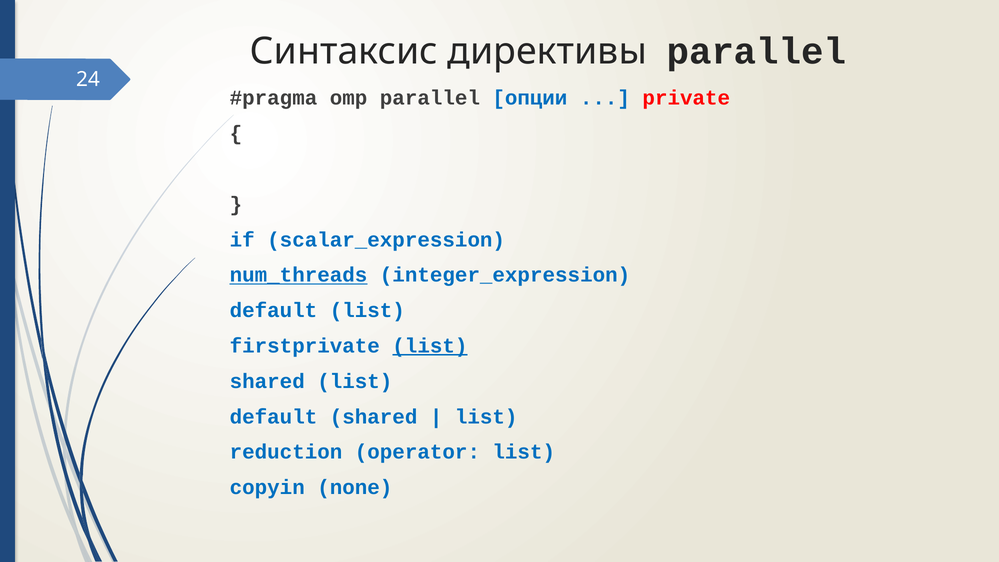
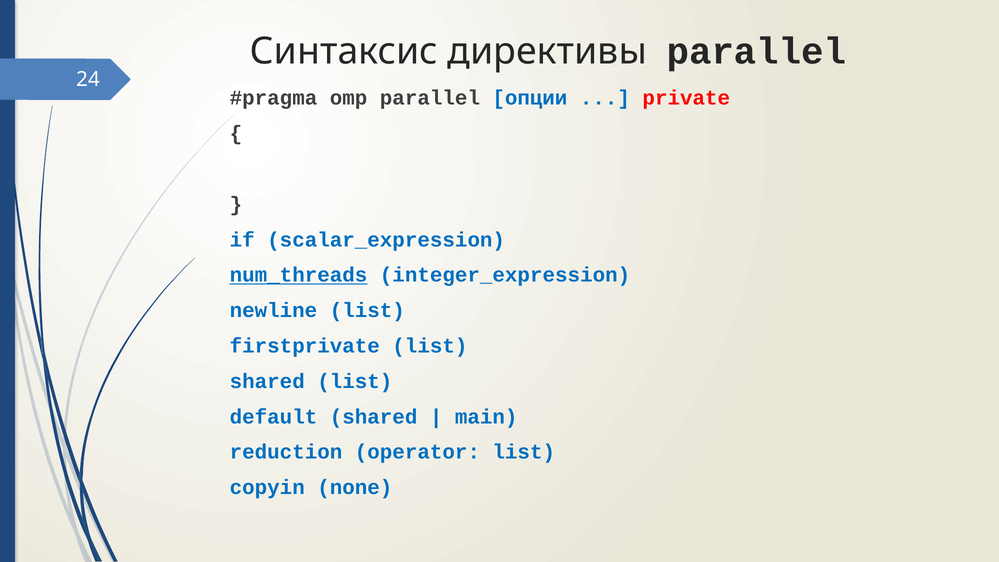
default at (273, 310): default -> newline
list at (430, 346) underline: present -> none
list at (486, 417): list -> main
